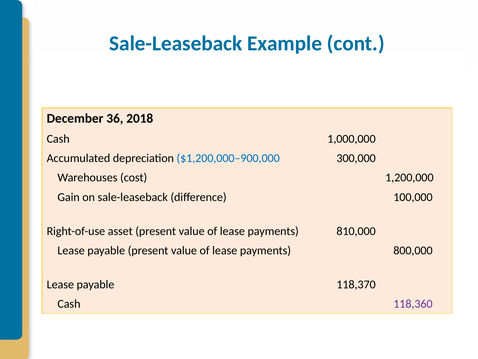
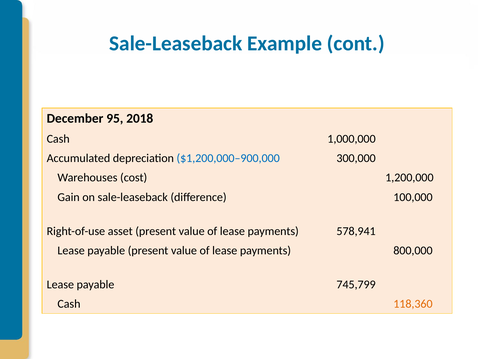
36: 36 -> 95
810,000: 810,000 -> 578,941
118,370: 118,370 -> 745,799
118,360 colour: purple -> orange
